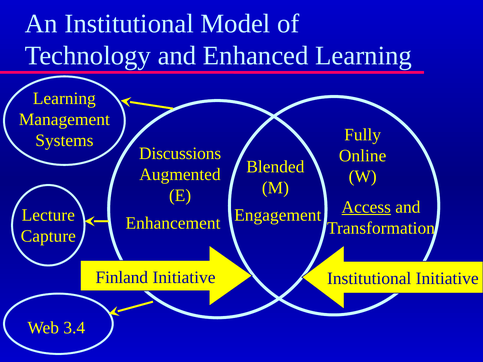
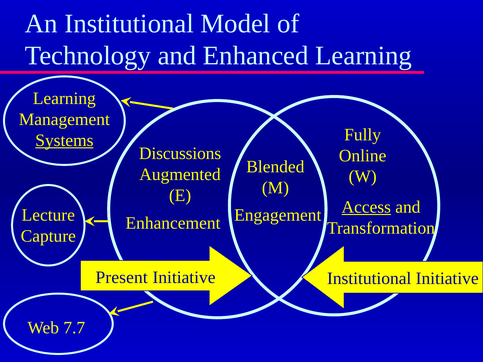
Systems underline: none -> present
Finland: Finland -> Present
3.4: 3.4 -> 7.7
